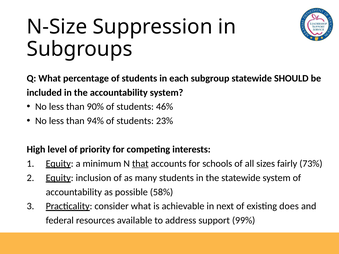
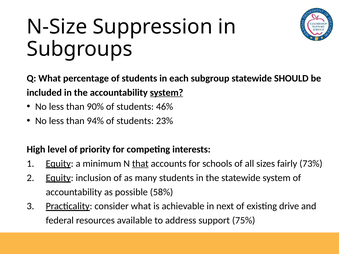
system at (167, 93) underline: none -> present
does: does -> drive
99%: 99% -> 75%
